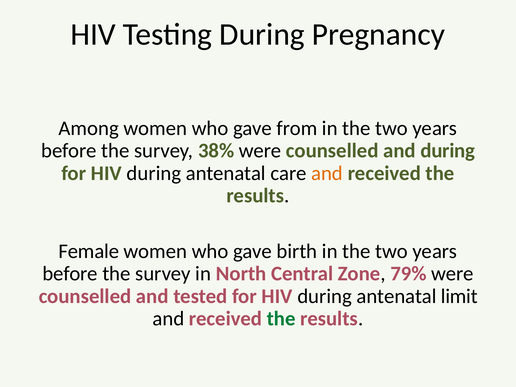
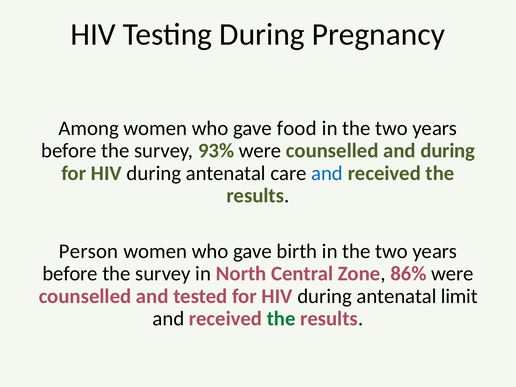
from: from -> food
38%: 38% -> 93%
and at (327, 173) colour: orange -> blue
Female: Female -> Person
79%: 79% -> 86%
